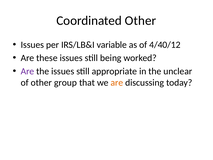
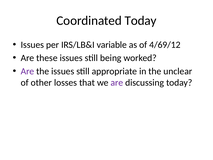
Coordinated Other: Other -> Today
4/40/12: 4/40/12 -> 4/69/12
group: group -> losses
are at (117, 83) colour: orange -> purple
